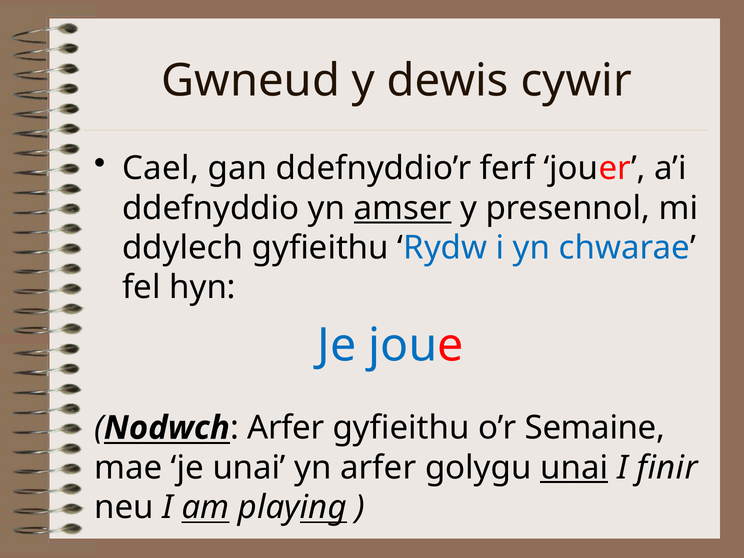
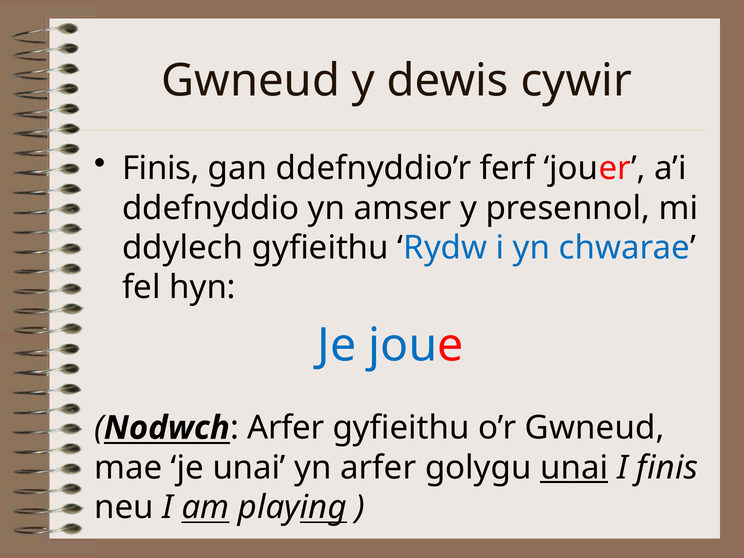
Cael at (161, 168): Cael -> Finis
amser underline: present -> none
o’r Semaine: Semaine -> Gwneud
I finir: finir -> finis
